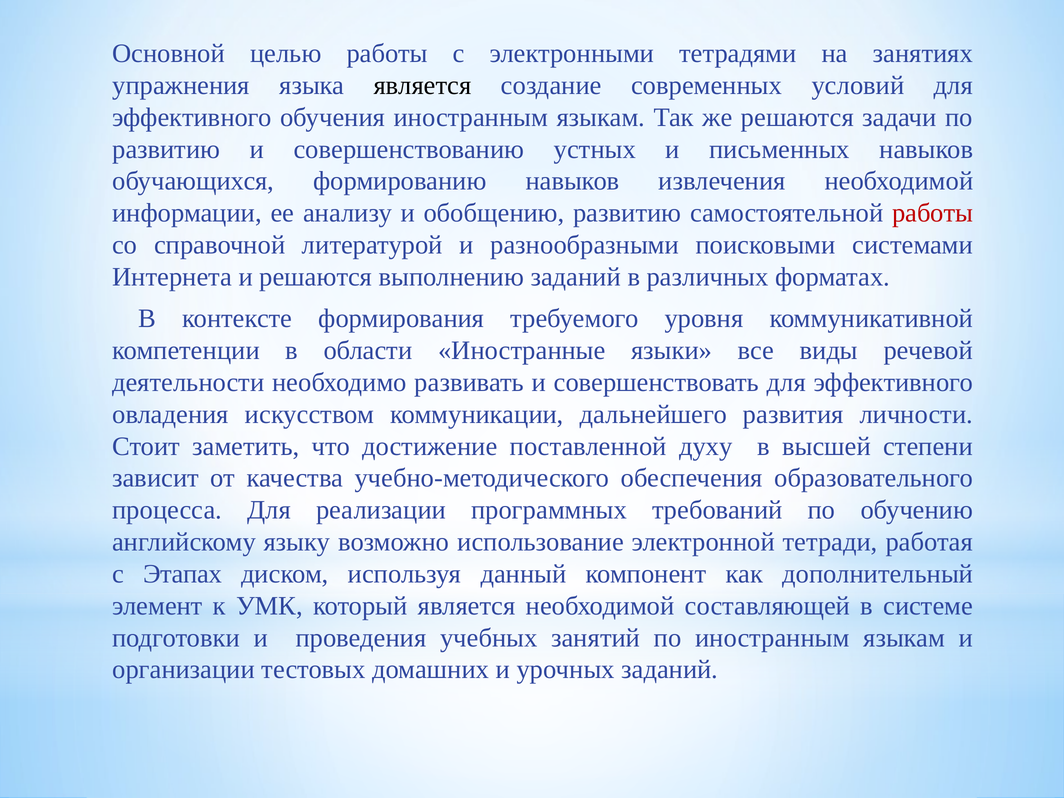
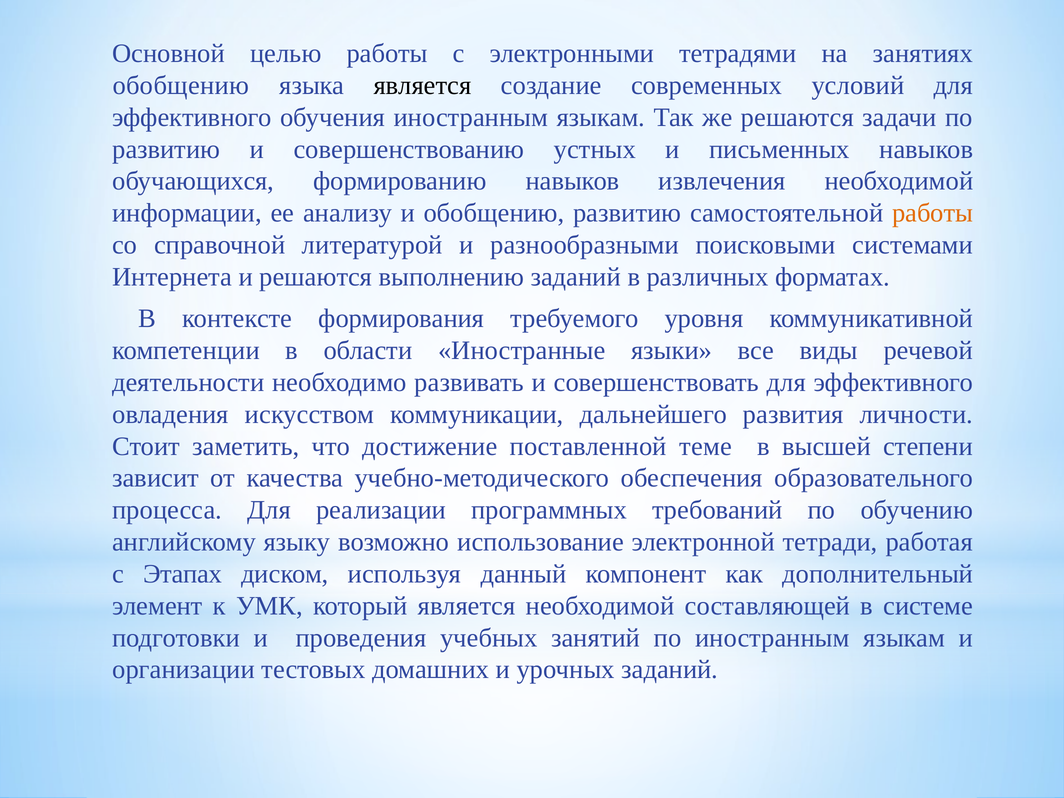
упражнения at (181, 85): упражнения -> обобщению
работы at (933, 213) colour: red -> orange
духу: духу -> теме
